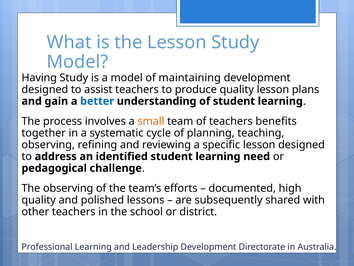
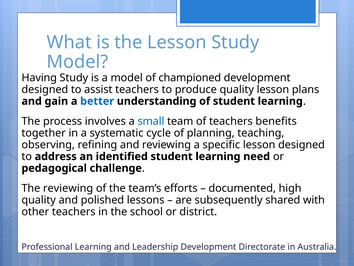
maintaining: maintaining -> championed
small colour: orange -> blue
The observing: observing -> reviewing
